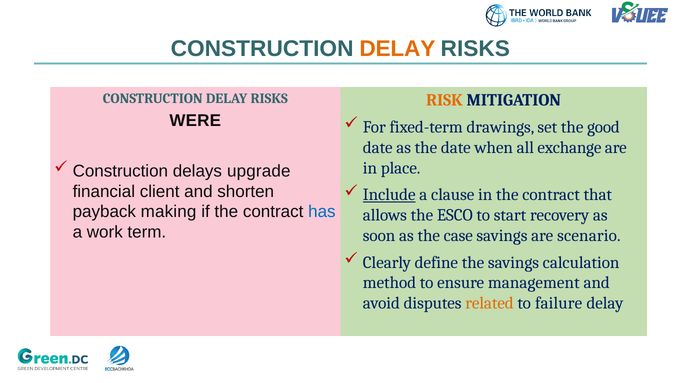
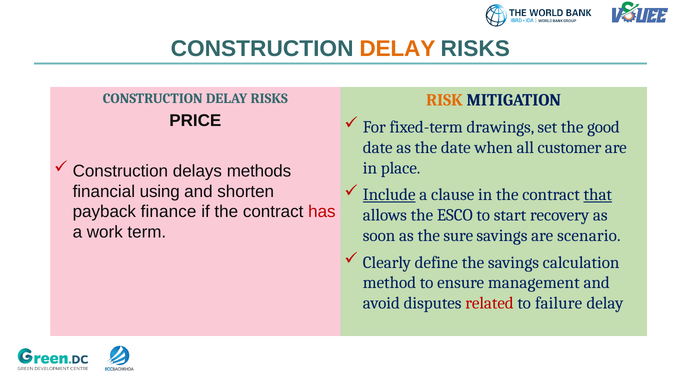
WERE: WERE -> PRICE
exchange: exchange -> customer
upgrade: upgrade -> methods
client: client -> using
that underline: none -> present
making: making -> finance
has colour: blue -> red
case: case -> sure
related colour: orange -> red
